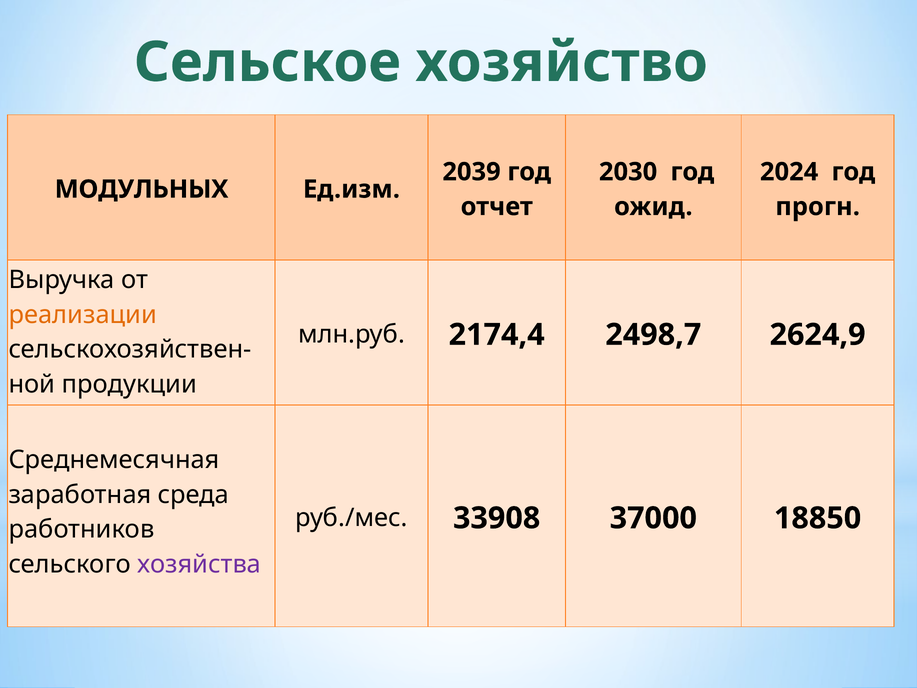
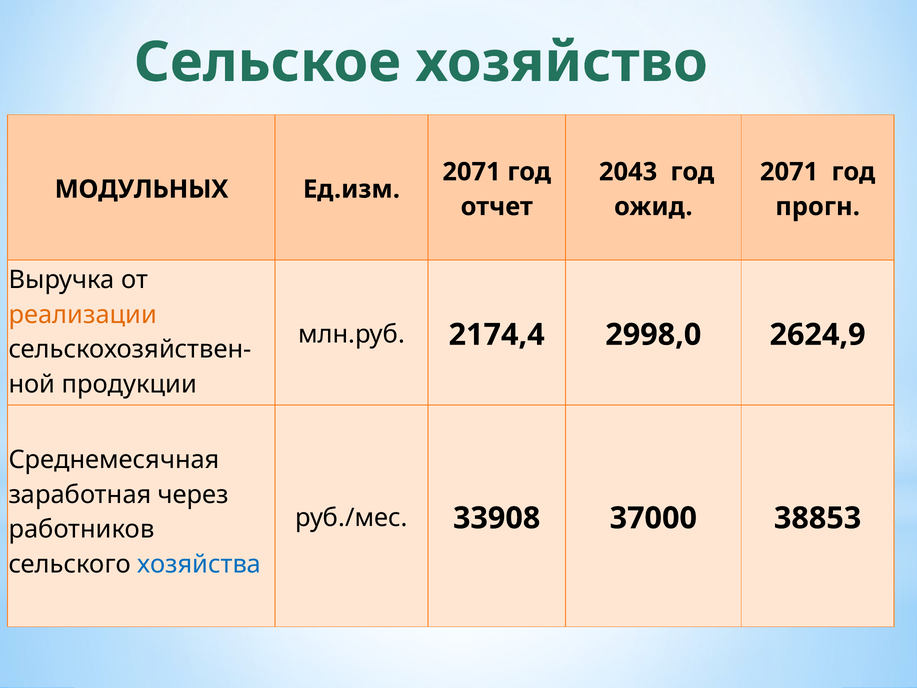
2039 at (472, 172): 2039 -> 2071
2030: 2030 -> 2043
2024 at (789, 172): 2024 -> 2071
2498,7: 2498,7 -> 2998,0
среда: среда -> через
18850: 18850 -> 38853
хозяйства colour: purple -> blue
